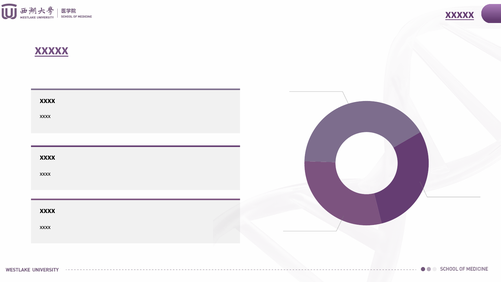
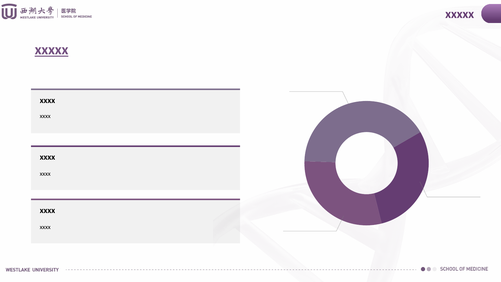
xxxxx at (460, 14) underline: present -> none
